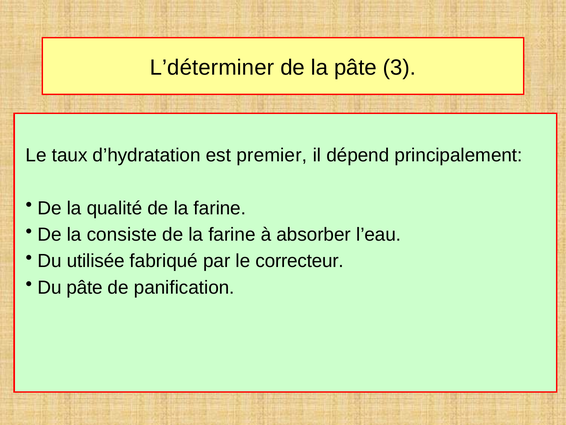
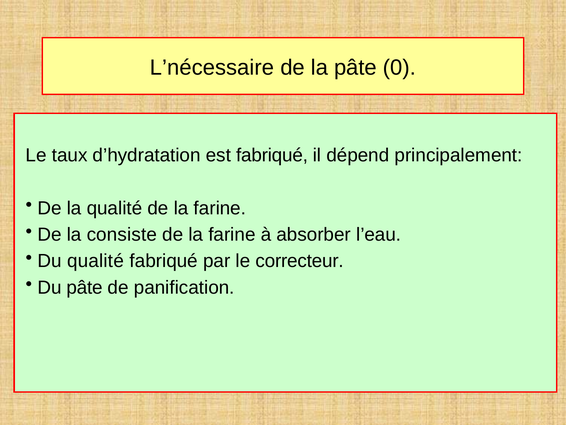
L’déterminer: L’déterminer -> L’nécessaire
3: 3 -> 0
est premier: premier -> fabriqué
Du utilisée: utilisée -> qualité
